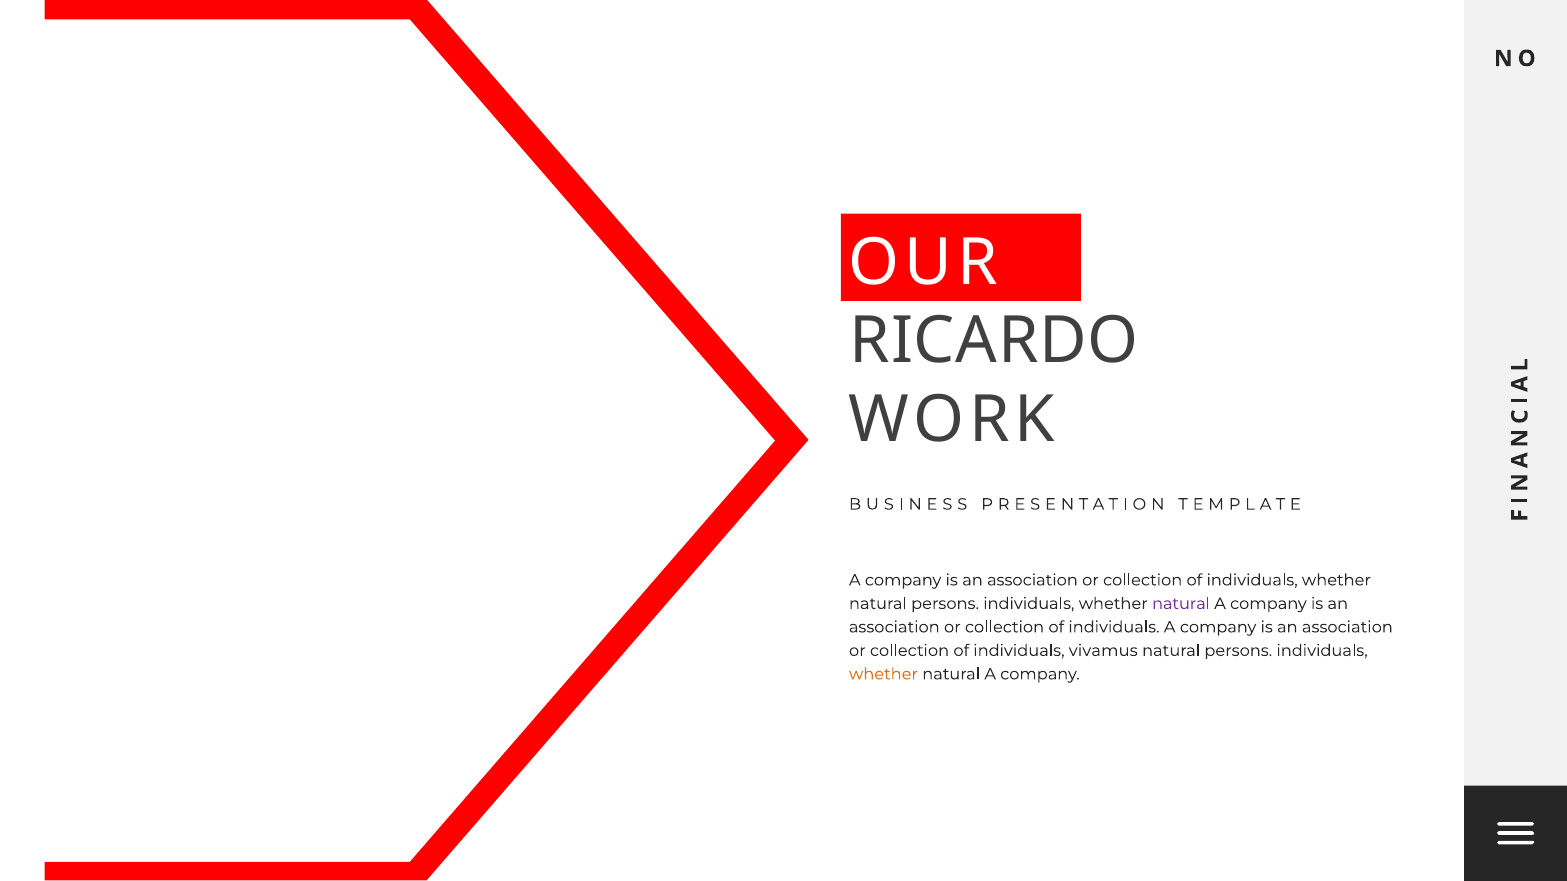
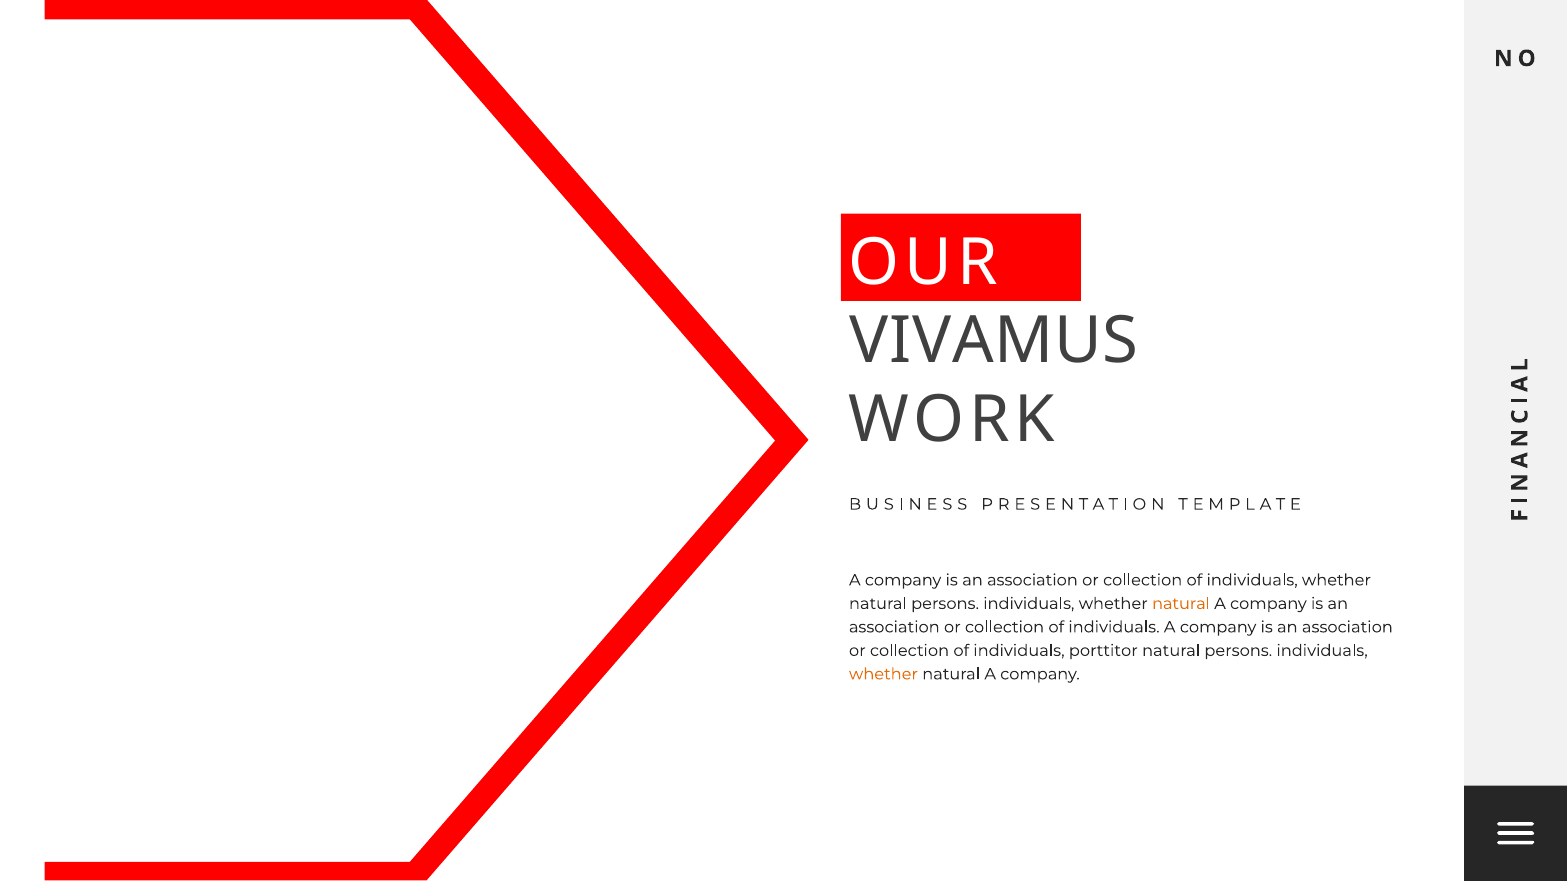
RICARDO: RICARDO -> VIVAMUS
natural at (1181, 604) colour: purple -> orange
vivamus: vivamus -> porttitor
